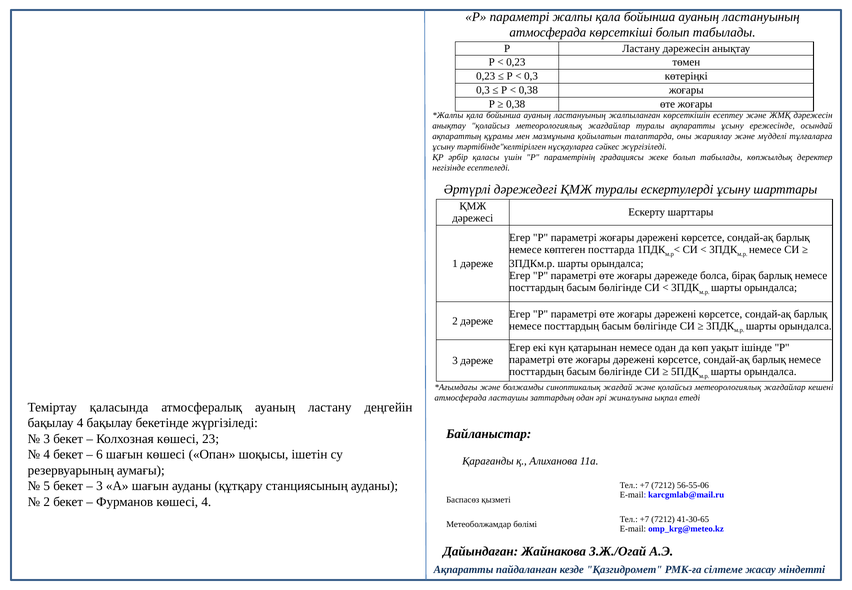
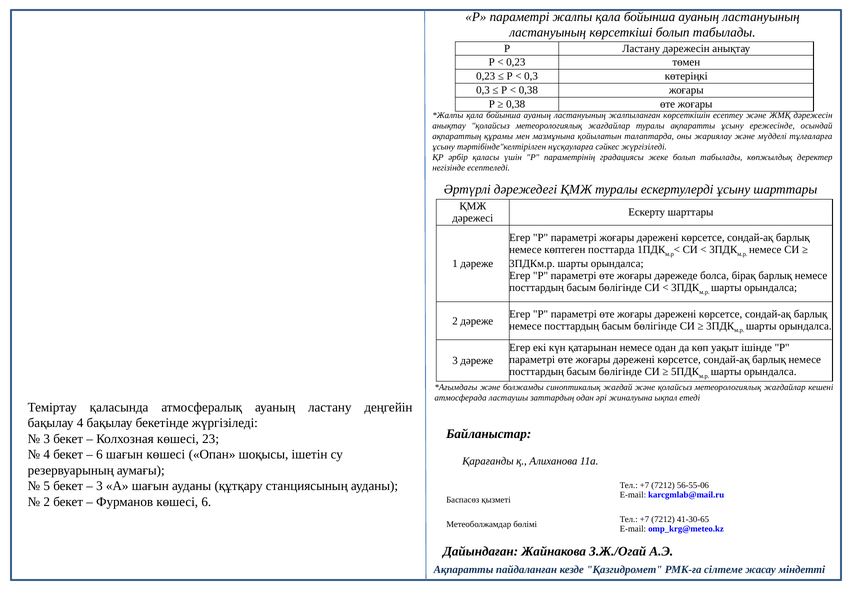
атмосферада at (548, 32): атмосферада -> ластануының
көшесі 4: 4 -> 6
